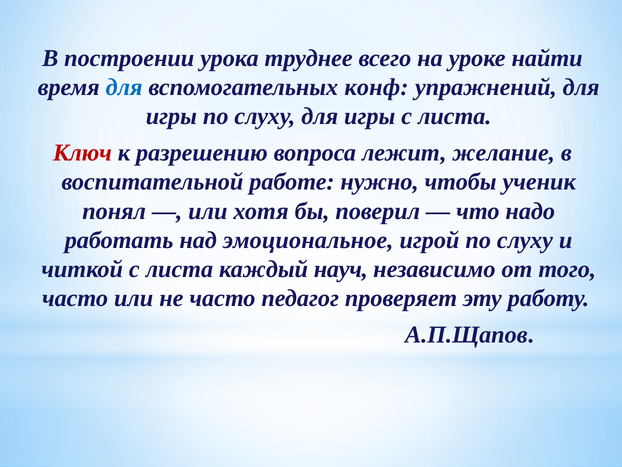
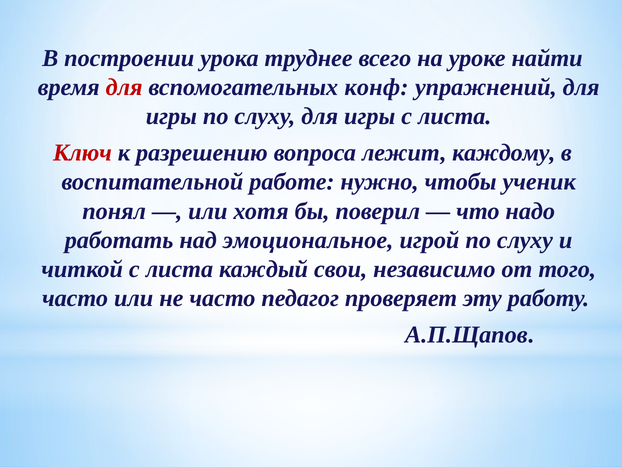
для at (124, 87) colour: blue -> red
желание: желание -> каждому
науч: науч -> свои
